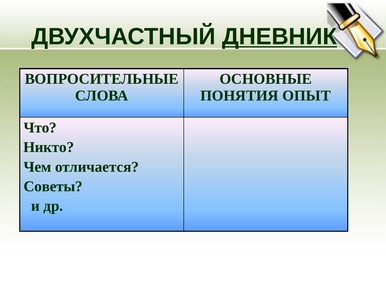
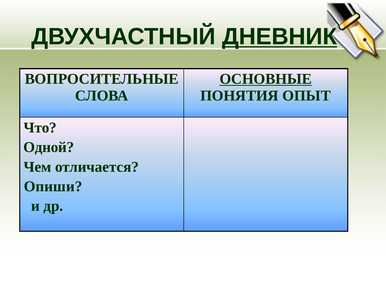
ОСНОВНЫЕ underline: none -> present
Никто: Никто -> Одной
Советы: Советы -> Опиши
